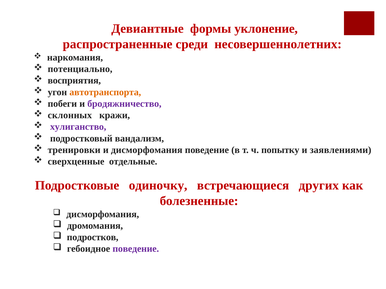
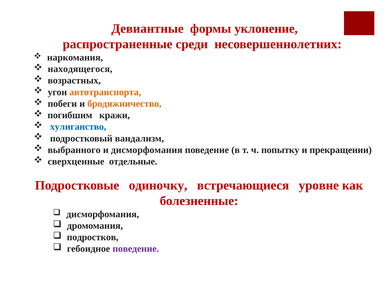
потенциально: потенциально -> находящегося
восприятия: восприятия -> возрастных
бродяжничество colour: purple -> orange
склонных: склонных -> погибшим
хулиганство colour: purple -> blue
тренировки: тренировки -> выбранного
заявлениями: заявлениями -> прекращении
других: других -> уровне
